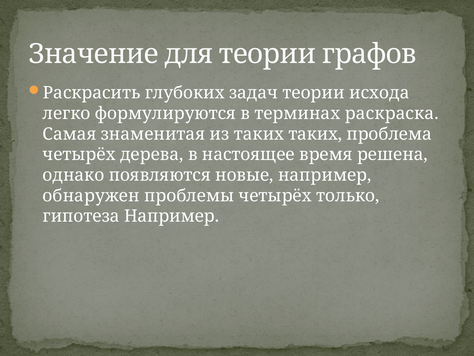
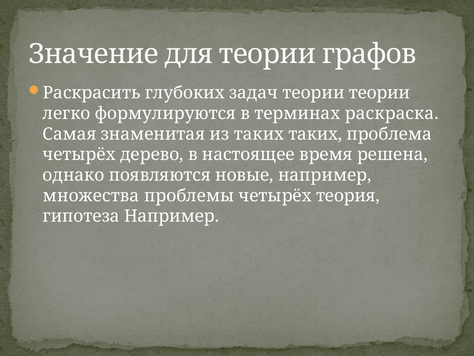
теории исхода: исхода -> теории
дерева: дерева -> дерево
обнаружен: обнаружен -> множества
только: только -> теория
